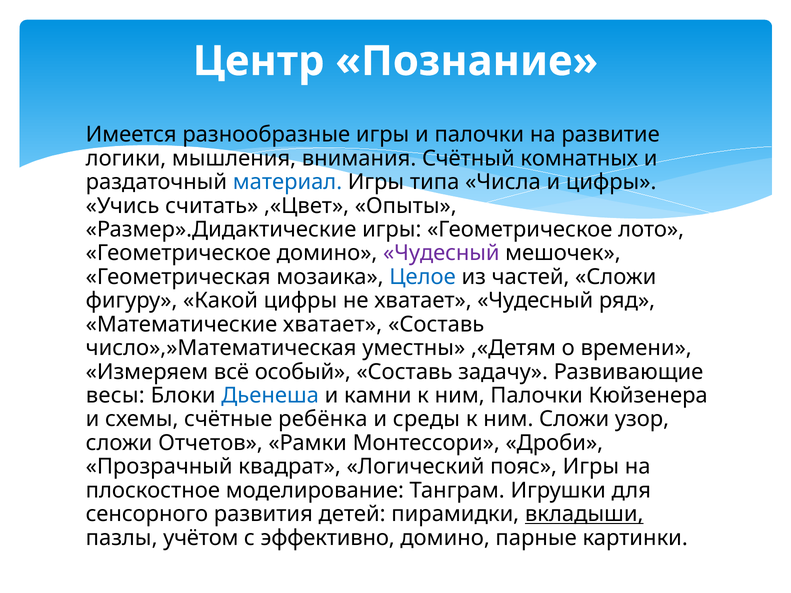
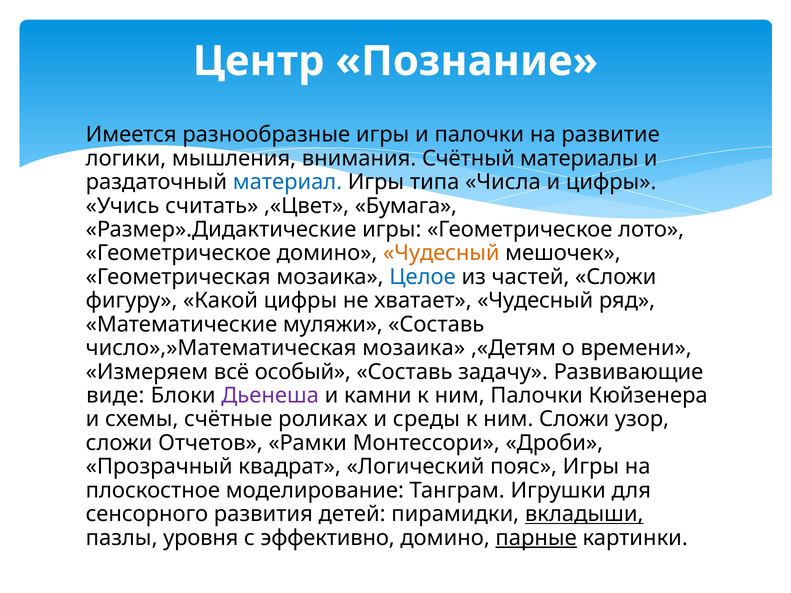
комнатных: комнатных -> материалы
Опыты: Опыты -> Бумага
Чудесный at (441, 253) colour: purple -> orange
Математические хватает: хватает -> муляжи
число»,»Математическая уместны: уместны -> мозаика
весы: весы -> виде
Дьенеша colour: blue -> purple
ребёнка: ребёнка -> роликах
учётом: учётом -> уровня
парные underline: none -> present
